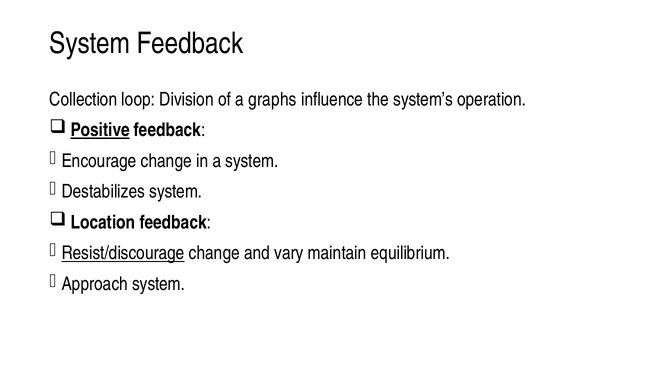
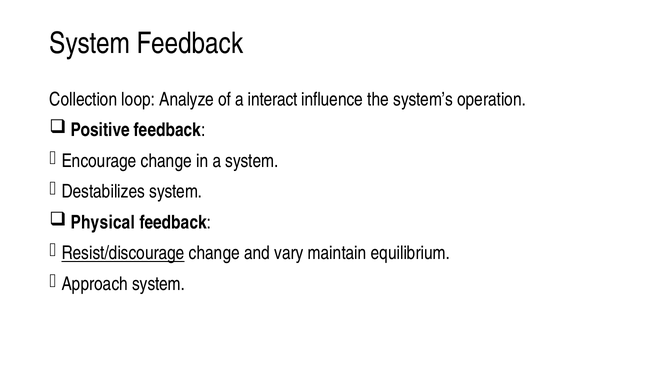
Division: Division -> Analyze
graphs: graphs -> interact
Positive underline: present -> none
Location: Location -> Physical
